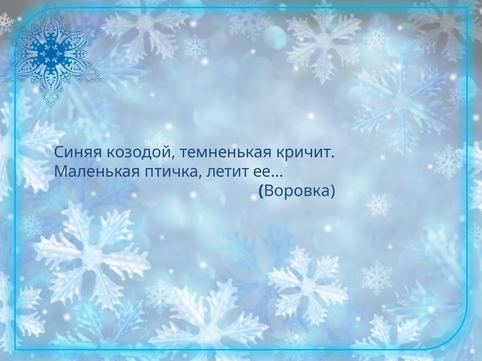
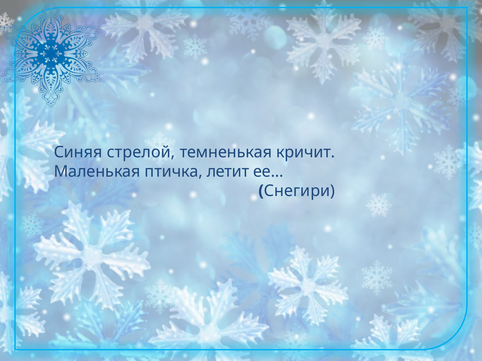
козодой: козодой -> стрелой
Воровка: Воровка -> Снегири
